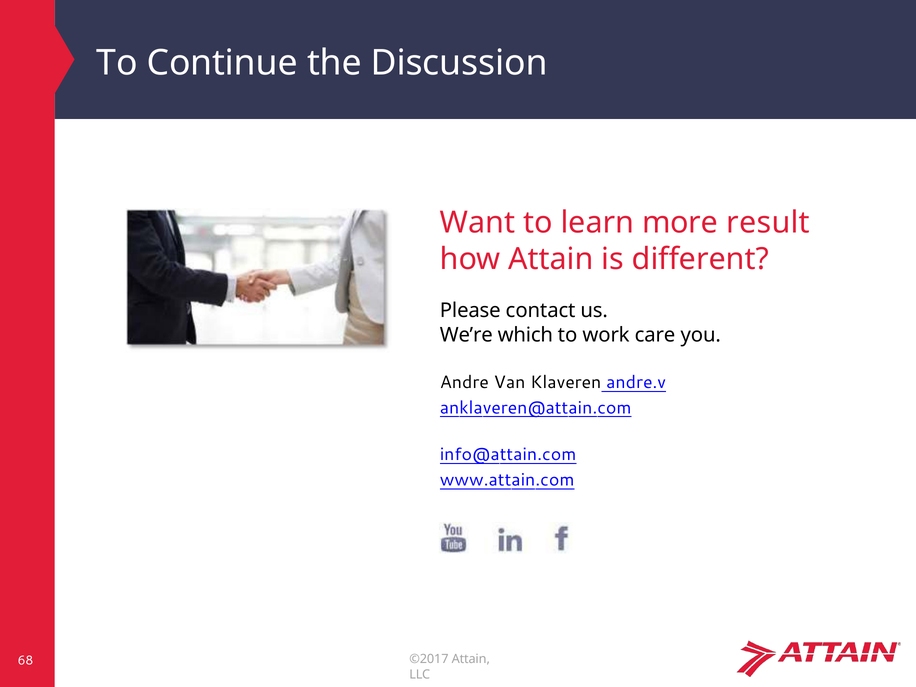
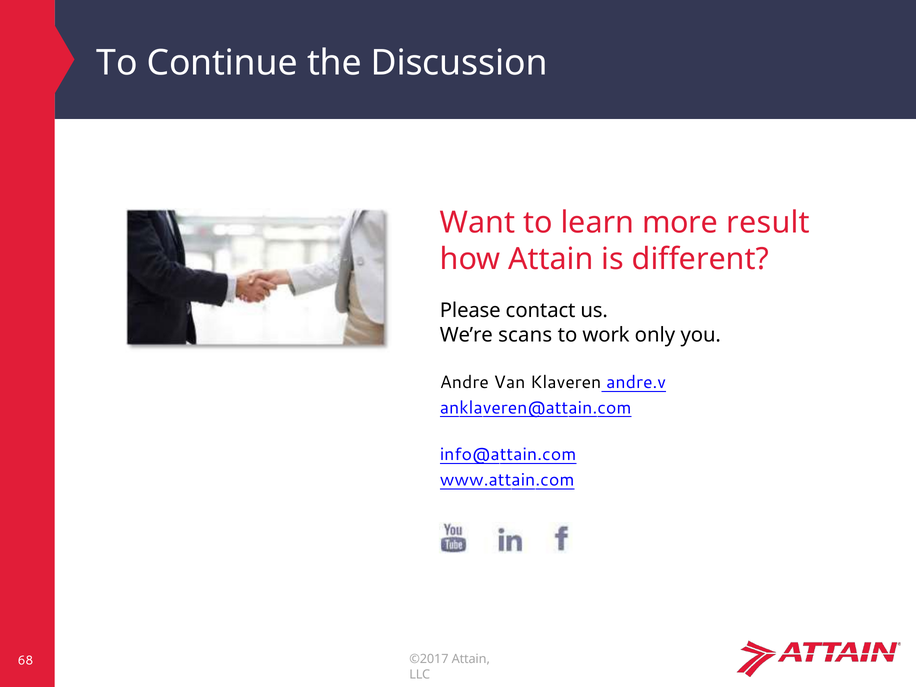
which: which -> scans
care: care -> only
